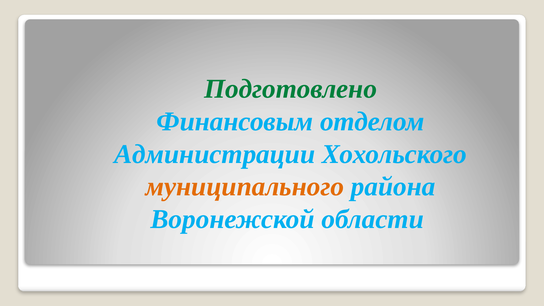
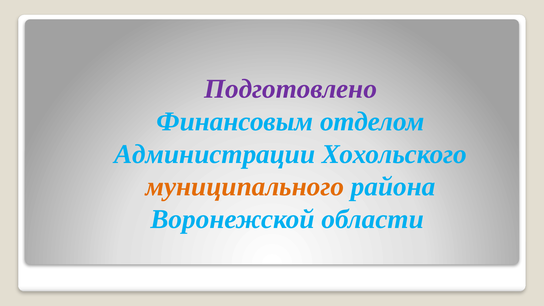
Подготовлено colour: green -> purple
